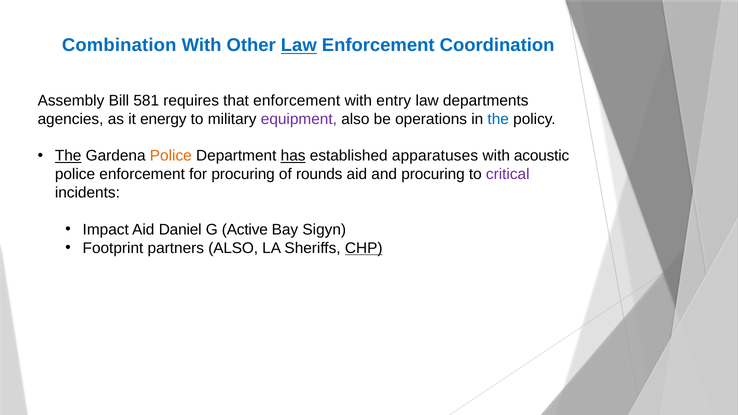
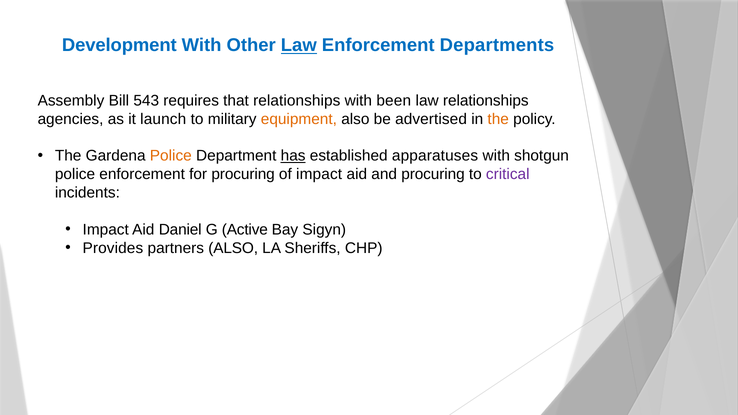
Combination: Combination -> Development
Coordination: Coordination -> Departments
581: 581 -> 543
that enforcement: enforcement -> relationships
entry: entry -> been
law departments: departments -> relationships
energy: energy -> launch
equipment colour: purple -> orange
operations: operations -> advertised
the at (498, 119) colour: blue -> orange
The at (68, 156) underline: present -> none
acoustic: acoustic -> shotgun
of rounds: rounds -> impact
Footprint: Footprint -> Provides
CHP underline: present -> none
